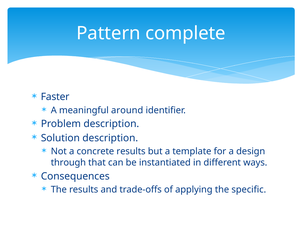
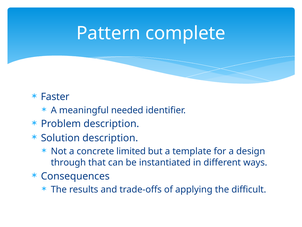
around: around -> needed
concrete results: results -> limited
specific: specific -> difficult
